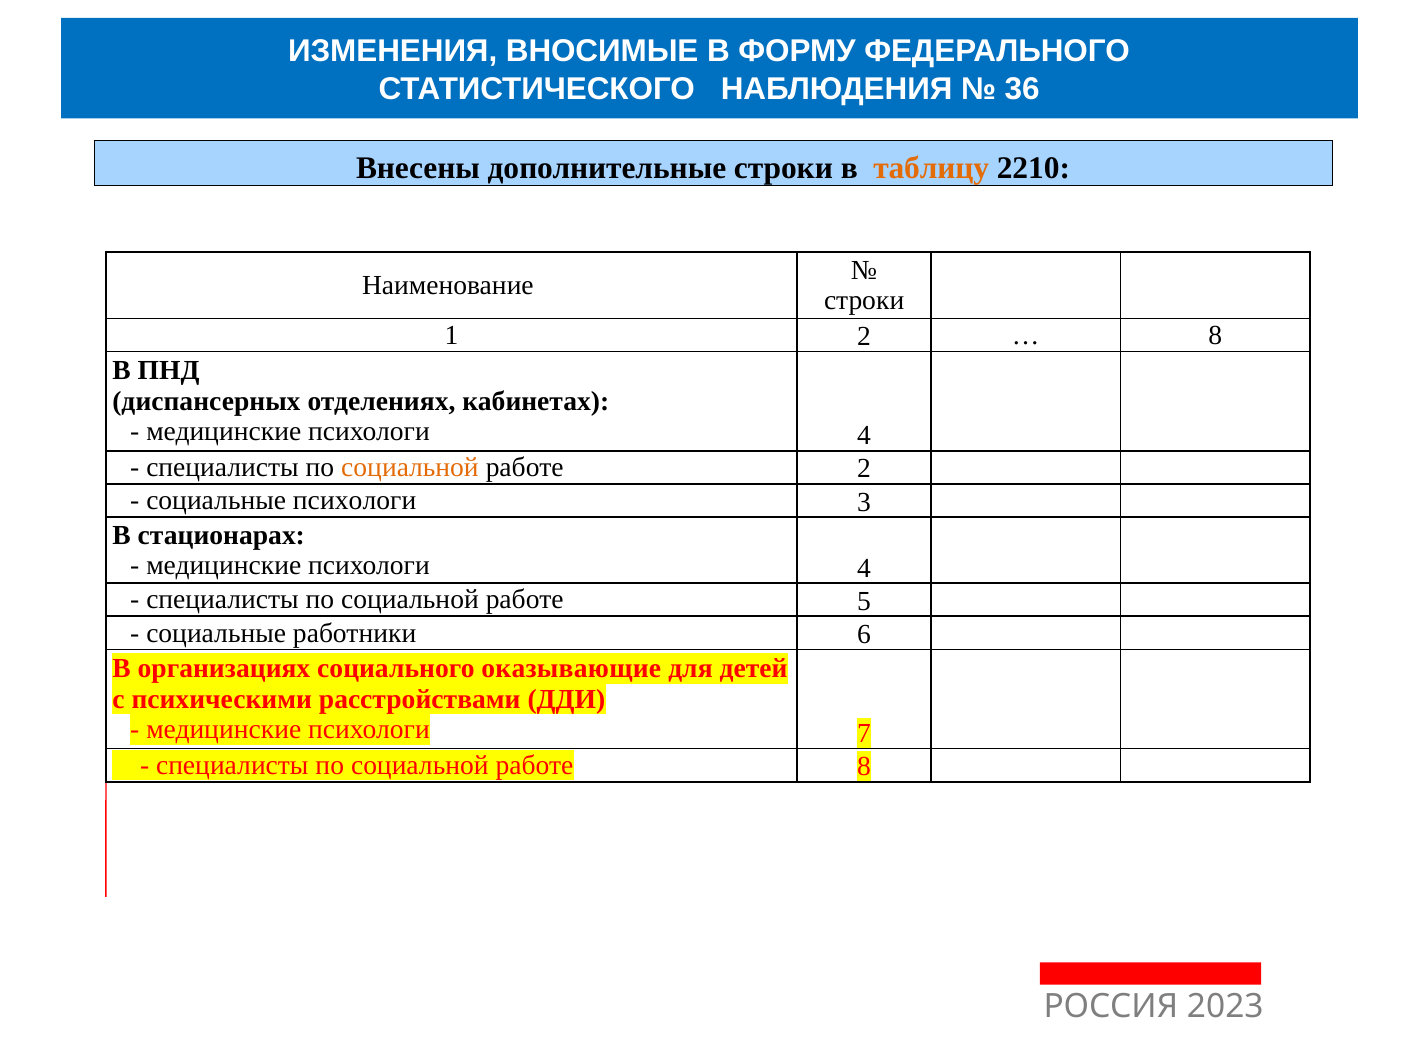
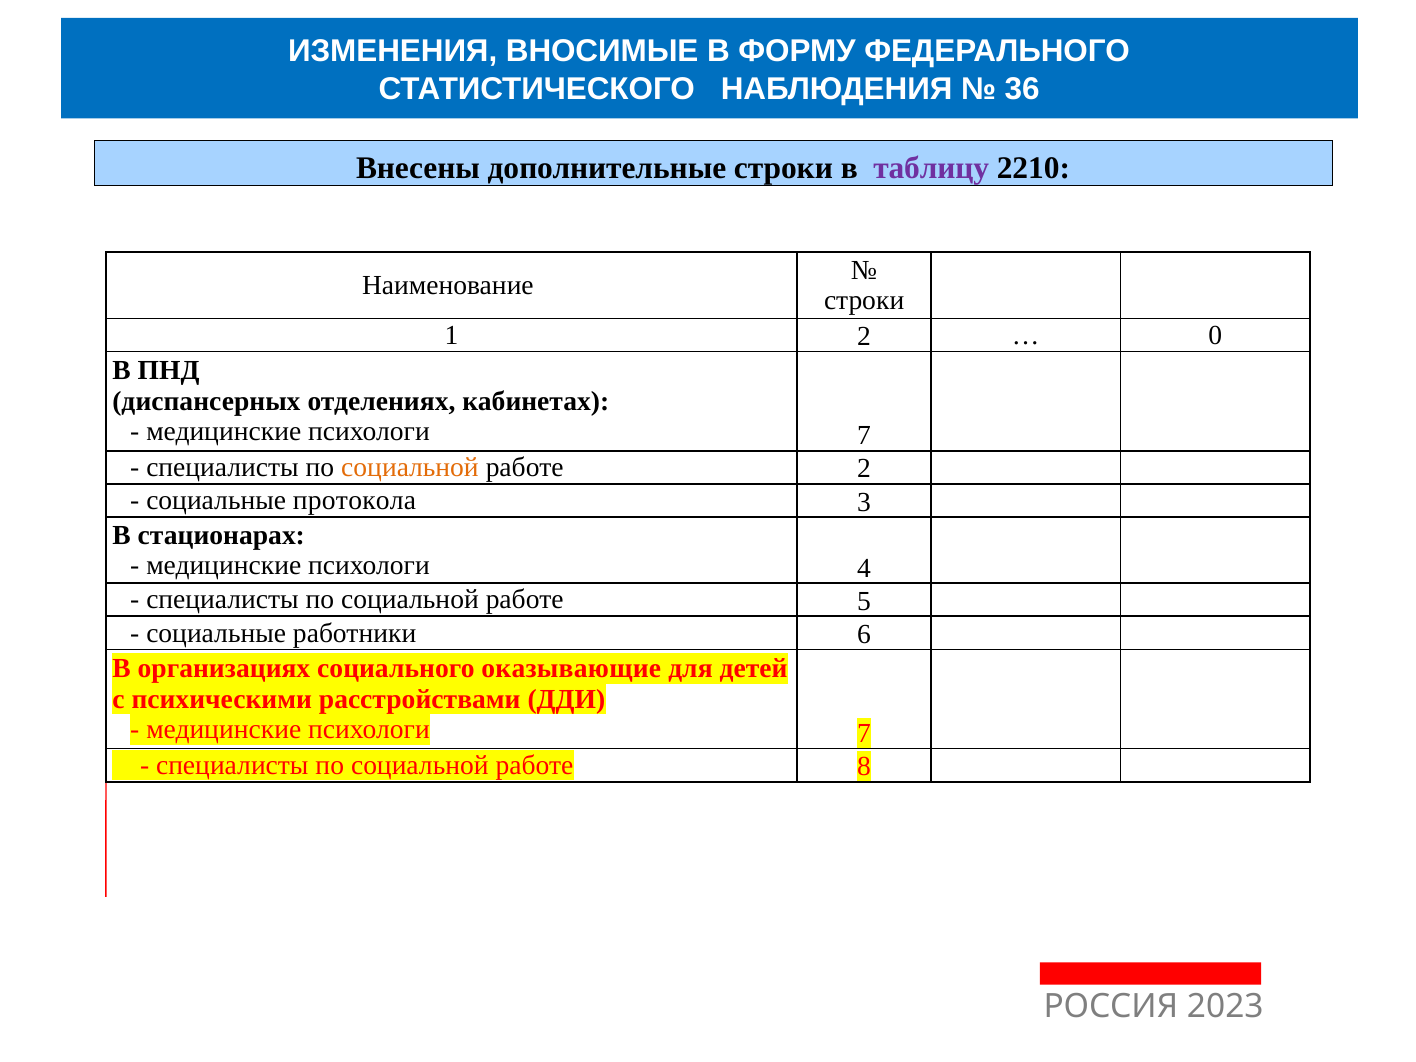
таблицу colour: orange -> purple
8 at (1215, 335): 8 -> 0
4 at (864, 436): 4 -> 7
социальные психологи: психологи -> протокола
